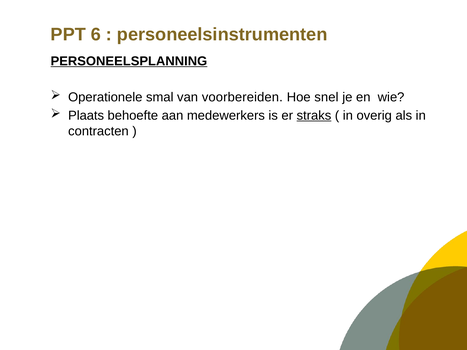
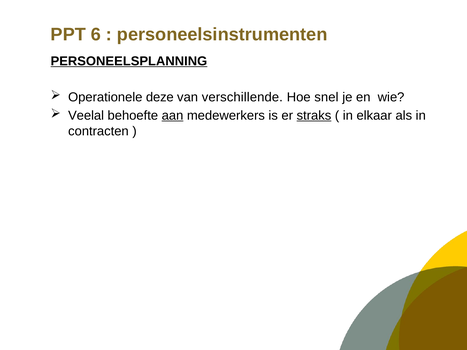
smal: smal -> deze
voorbereiden: voorbereiden -> verschillende
Plaats: Plaats -> Veelal
aan underline: none -> present
overig: overig -> elkaar
